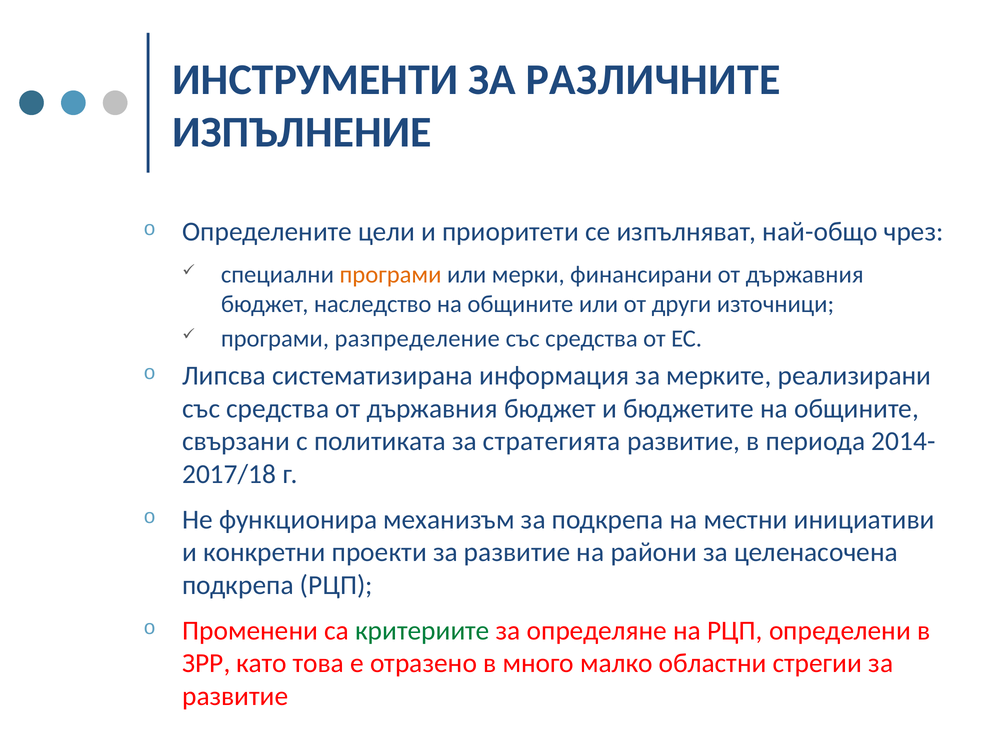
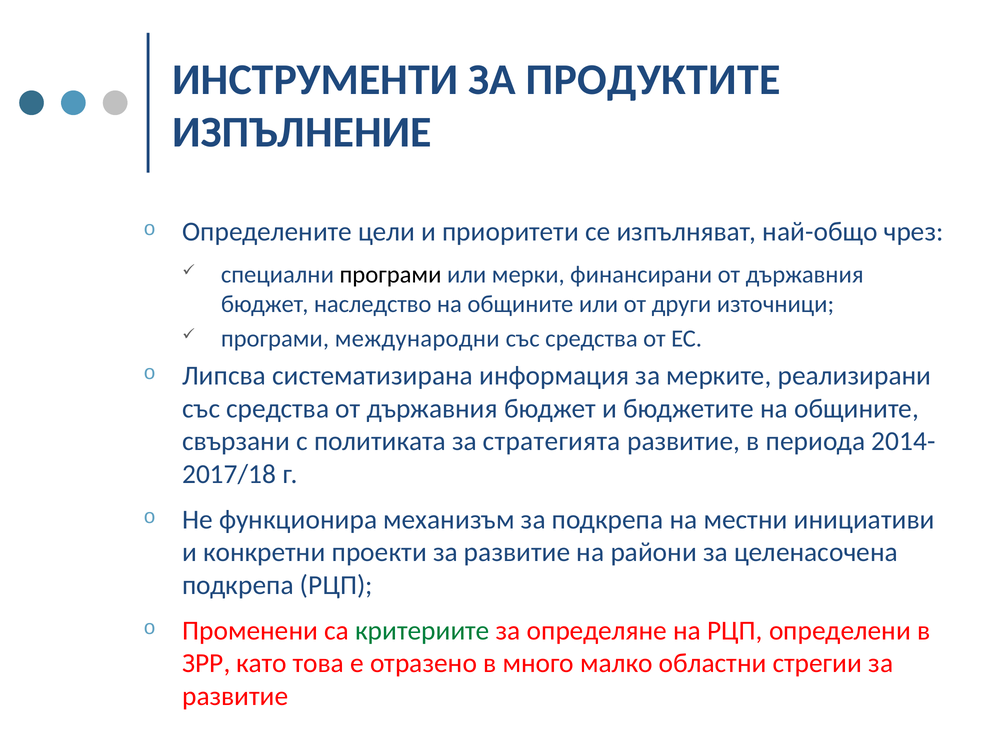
РАЗЛИЧНИТЕ: РАЗЛИЧНИТЕ -> ПРОДУКТИТЕ
програми at (391, 275) colour: orange -> black
разпределение: разпределение -> международни
